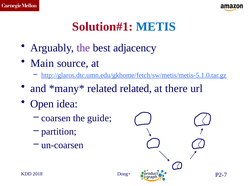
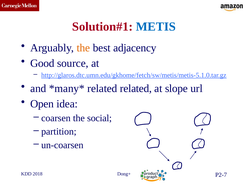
the at (83, 48) colour: purple -> orange
Main: Main -> Good
there: there -> slope
guide: guide -> social
